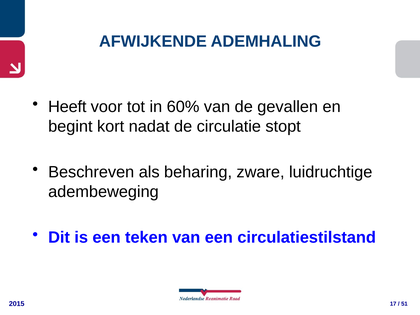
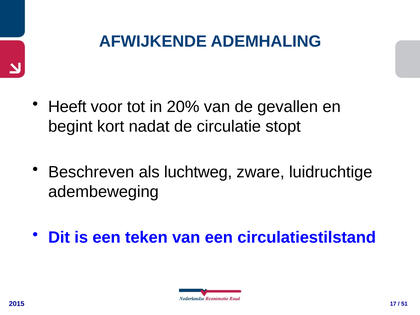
60%: 60% -> 20%
beharing: beharing -> luchtweg
